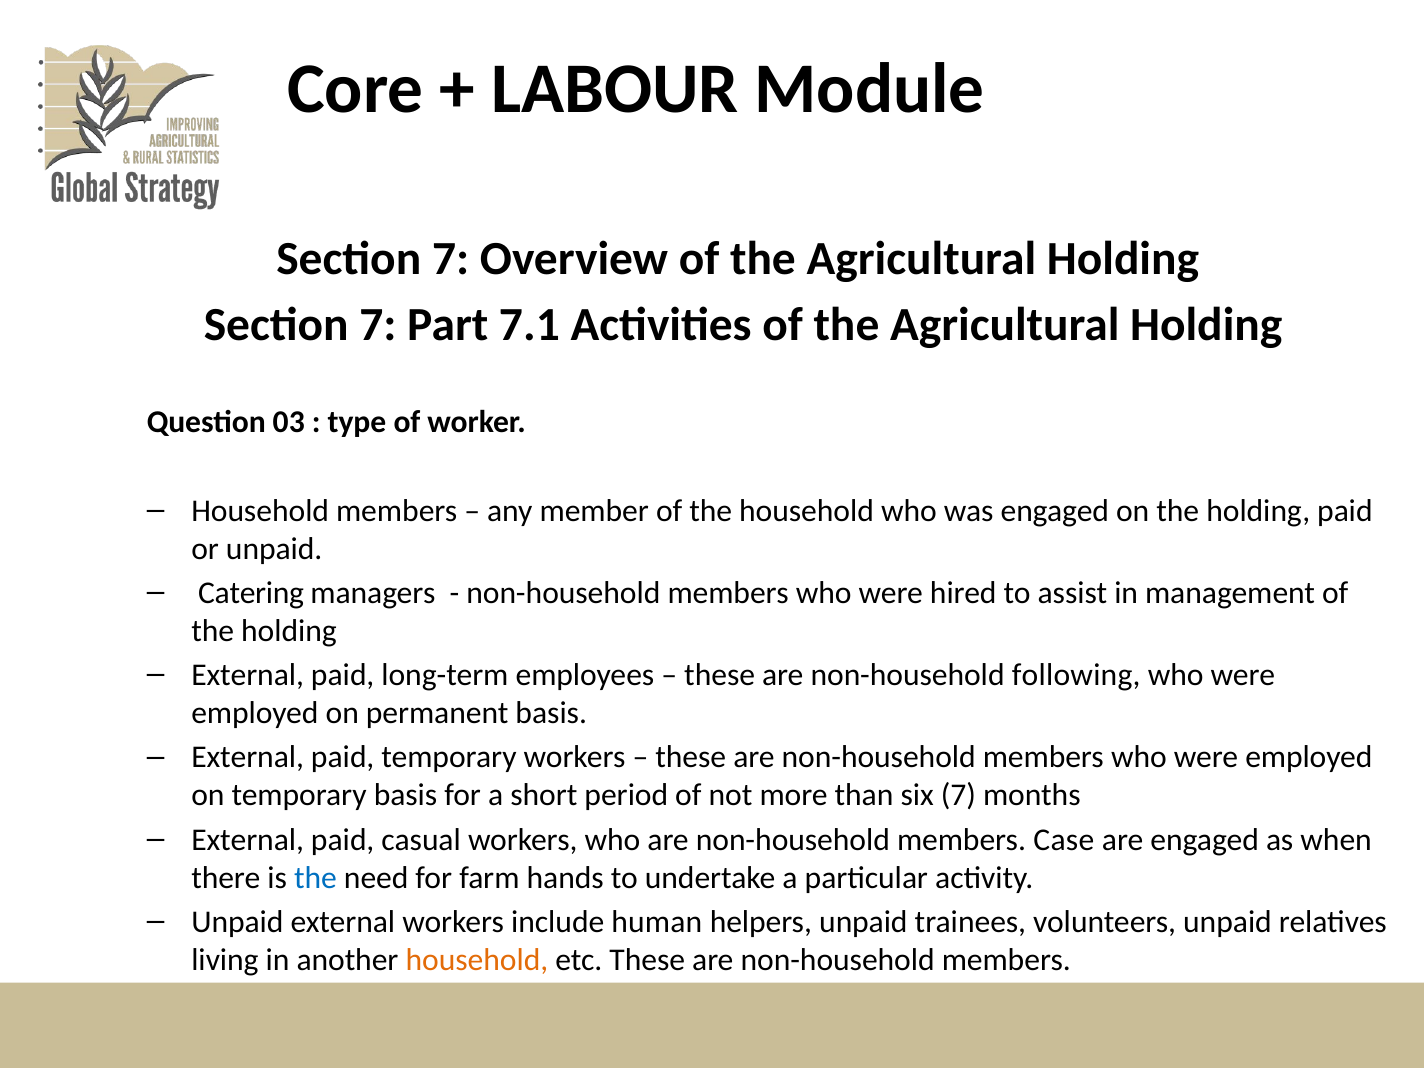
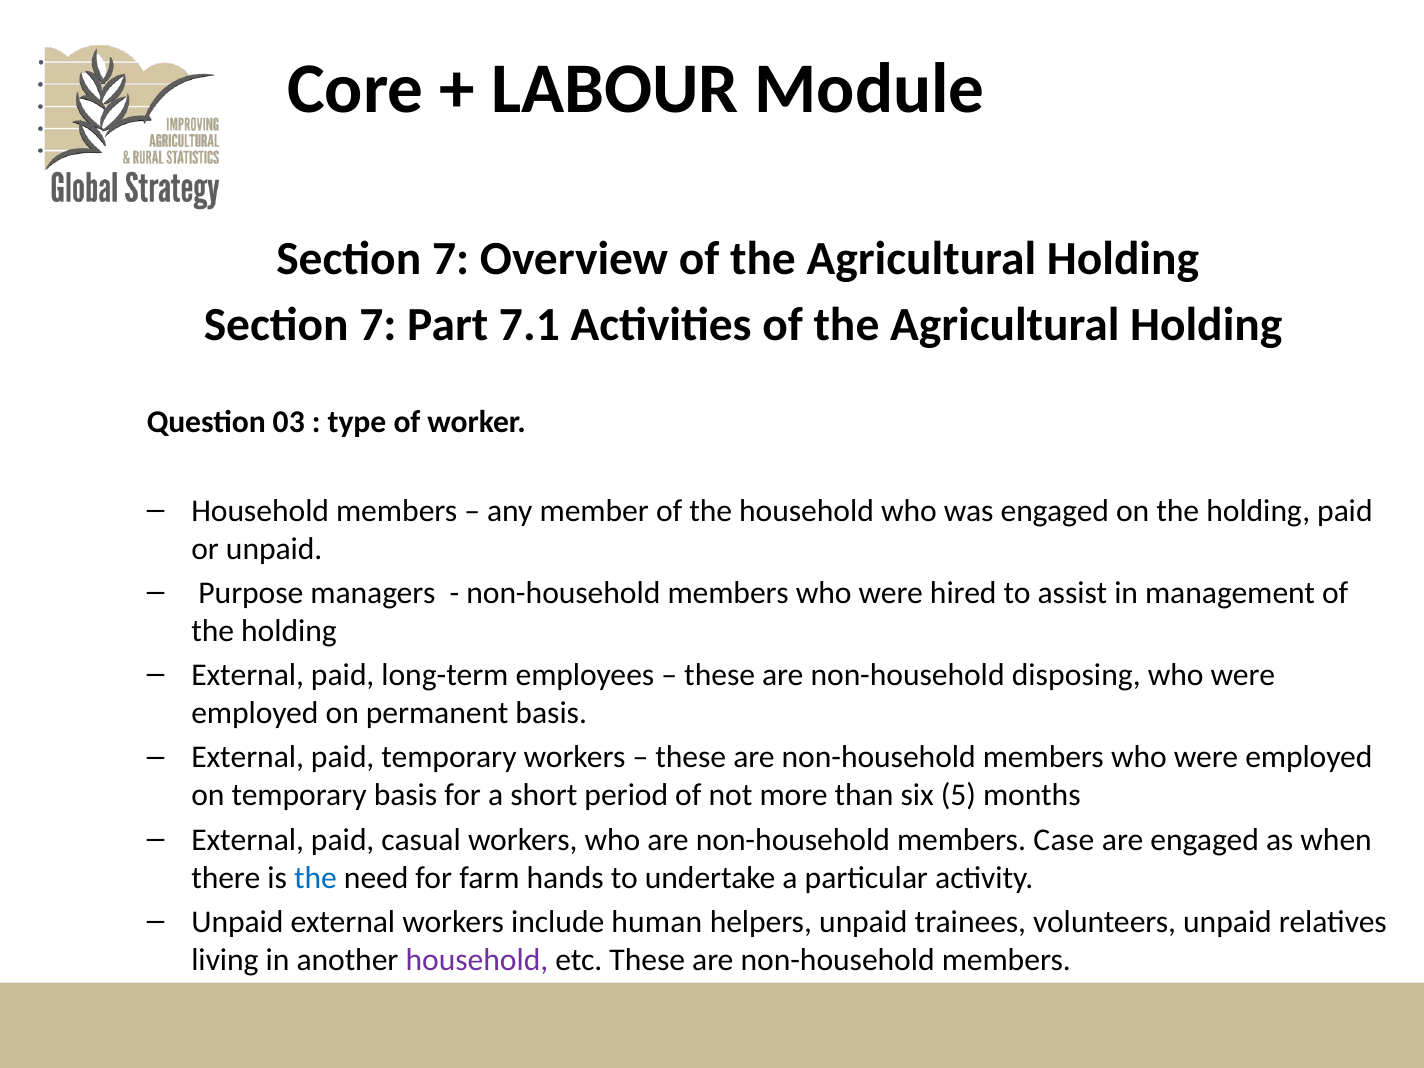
Catering: Catering -> Purpose
following: following -> disposing
six 7: 7 -> 5
household at (477, 960) colour: orange -> purple
